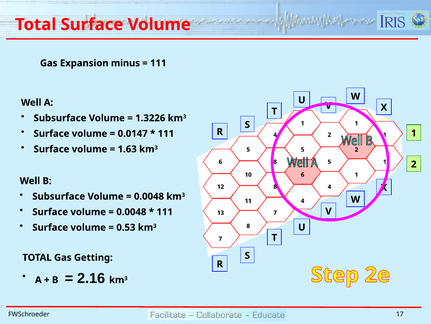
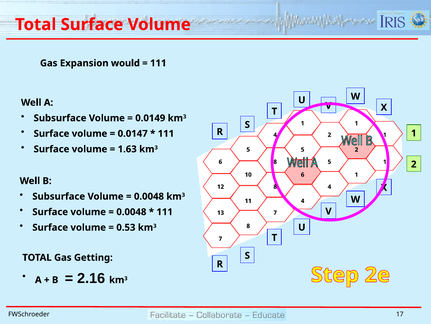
minus: minus -> would
1.3226: 1.3226 -> 0.0149
